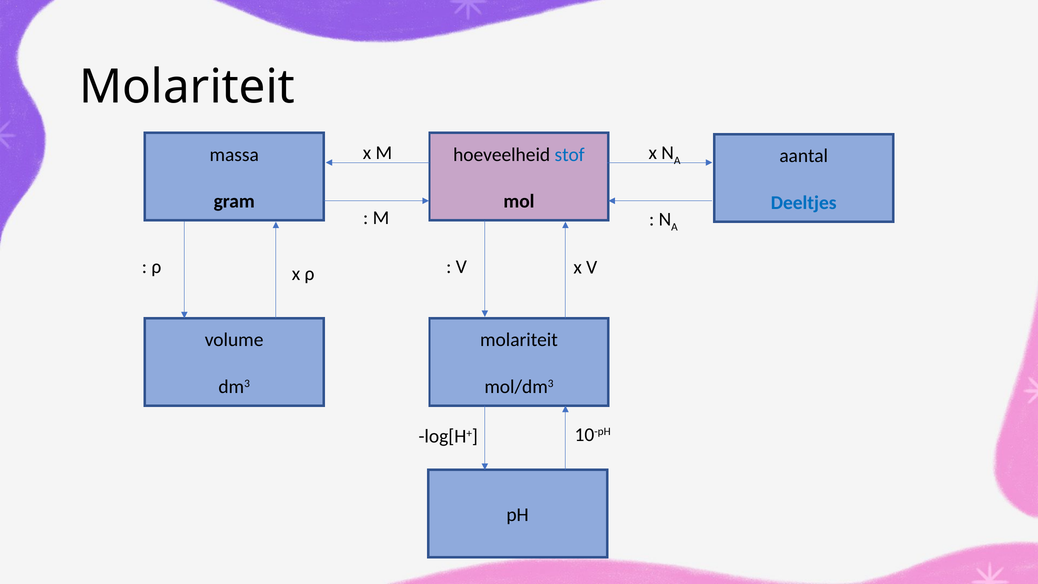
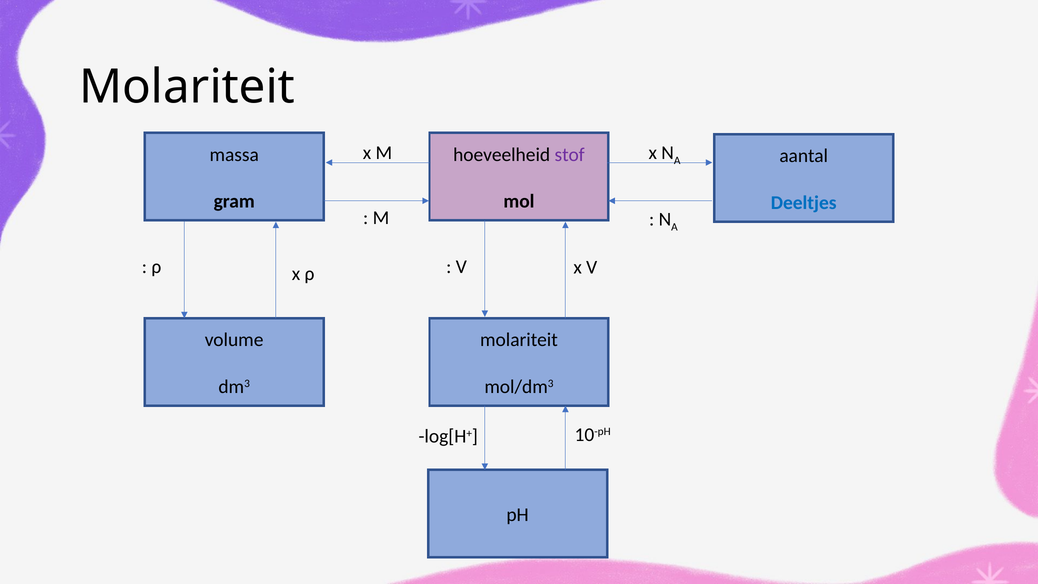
stof colour: blue -> purple
